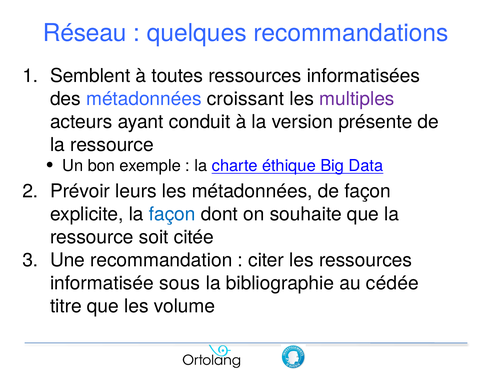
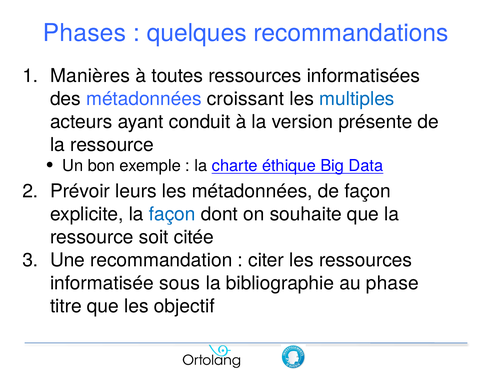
Réseau: Réseau -> Phases
Semblent: Semblent -> Manières
multiples colour: purple -> blue
cédée: cédée -> phase
volume: volume -> objectif
